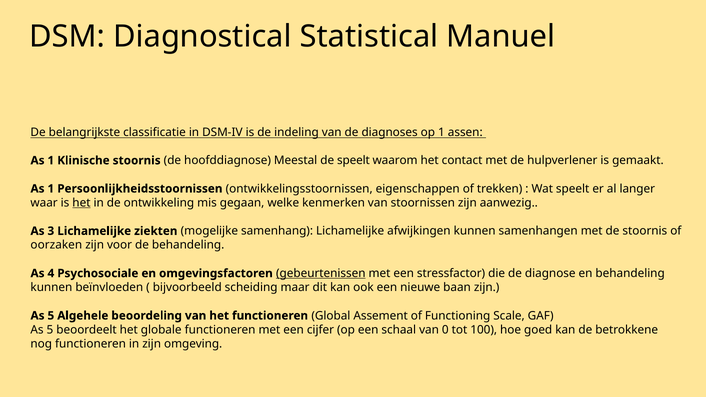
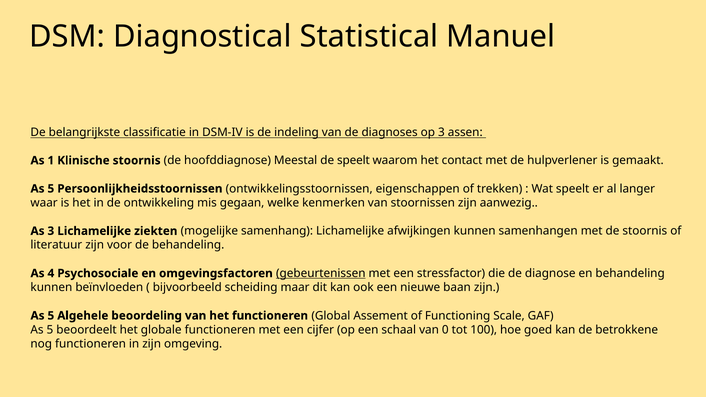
op 1: 1 -> 3
1 at (51, 189): 1 -> 5
het at (81, 203) underline: present -> none
oorzaken: oorzaken -> literatuur
